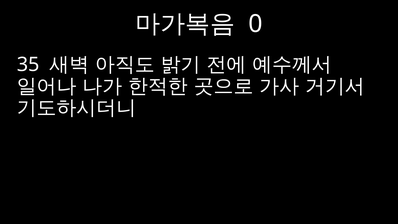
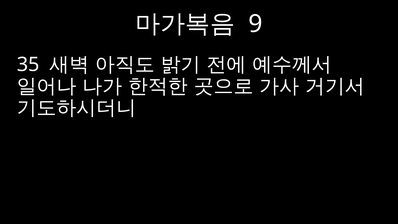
0: 0 -> 9
